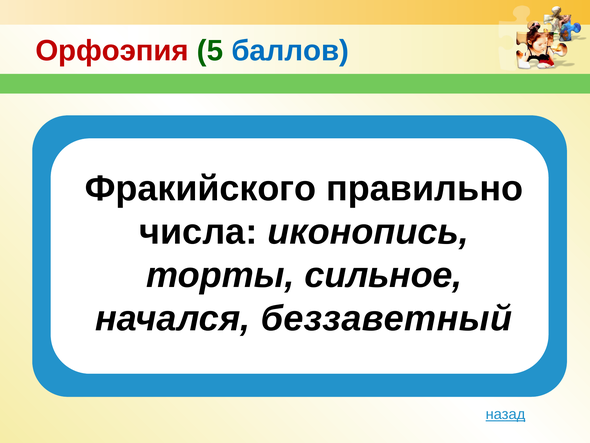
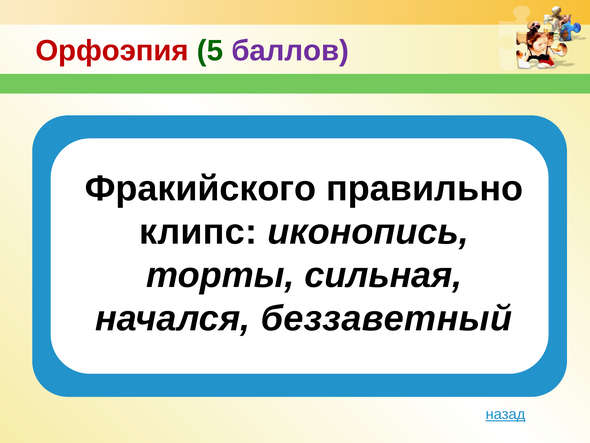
баллов colour: blue -> purple
числа: числа -> клипс
сильное: сильное -> сильная
